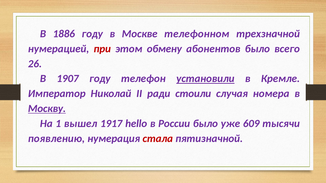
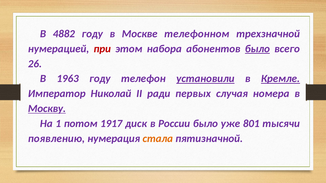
1886: 1886 -> 4882
обмену: обмену -> набора
было at (257, 49) underline: none -> present
1907: 1907 -> 1963
Кремле underline: none -> present
стоили: стоили -> первых
вышел: вышел -> потом
hello: hello -> диск
609: 609 -> 801
стала colour: red -> orange
